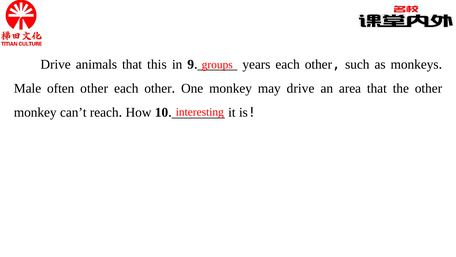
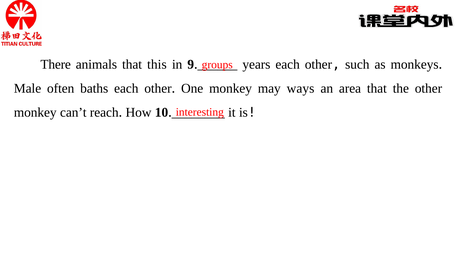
Drive at (56, 64): Drive -> There
often other: other -> baths
may drive: drive -> ways
